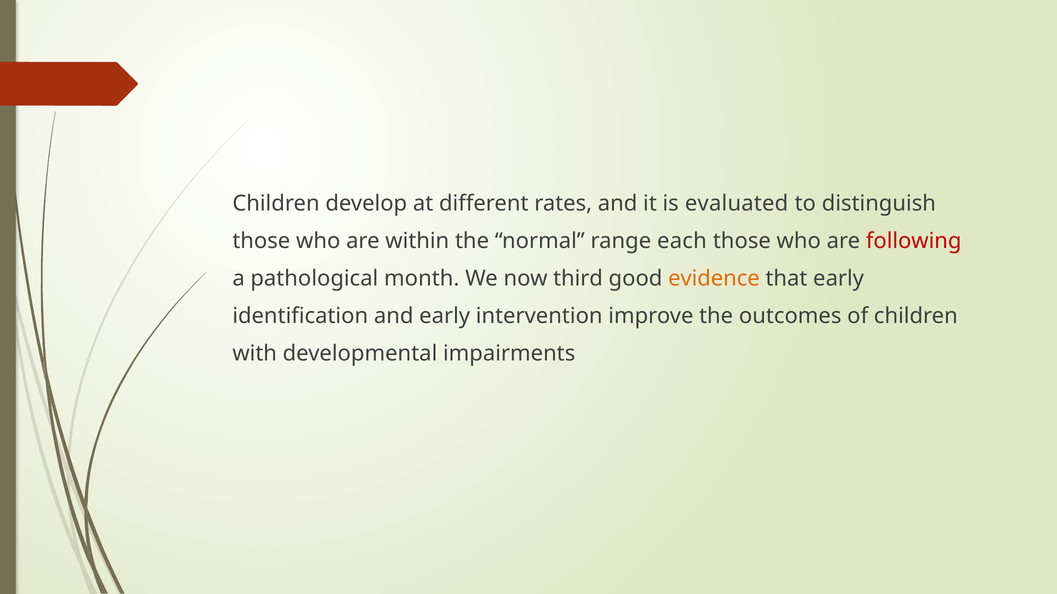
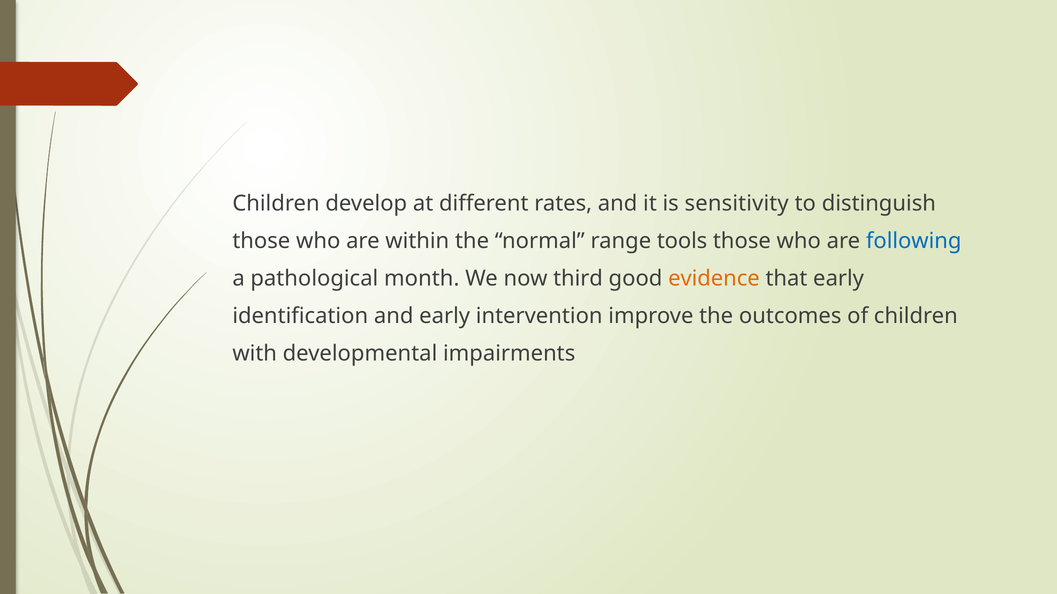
evaluated: evaluated -> sensitivity
each: each -> tools
following colour: red -> blue
